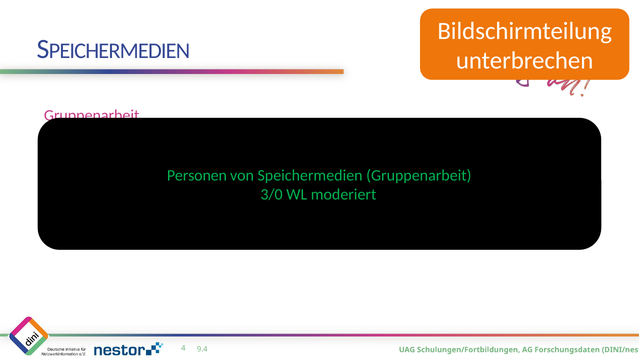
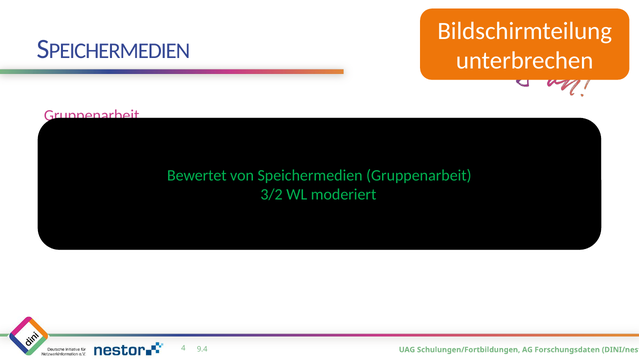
Personen at (197, 176): Personen -> Bewertet
3/0: 3/0 -> 3/2
